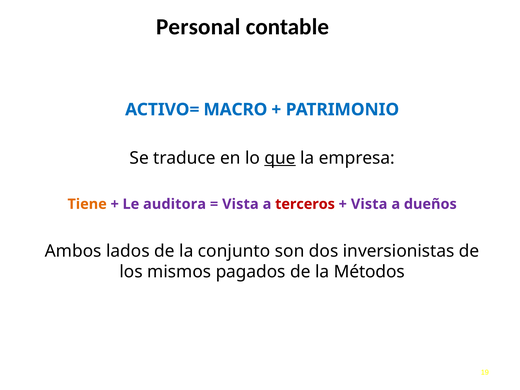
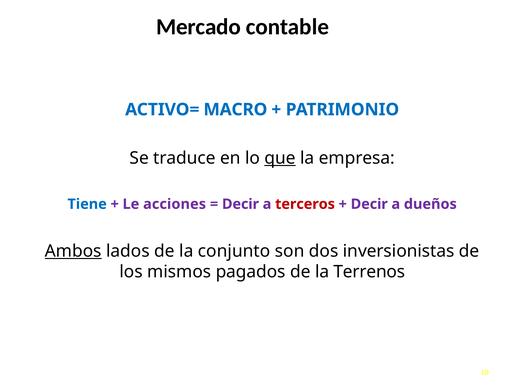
Personal: Personal -> Mercado
Tiene colour: orange -> blue
auditora: auditora -> acciones
Vista at (240, 204): Vista -> Decir
Vista at (369, 204): Vista -> Decir
Ambos underline: none -> present
Métodos: Métodos -> Terrenos
